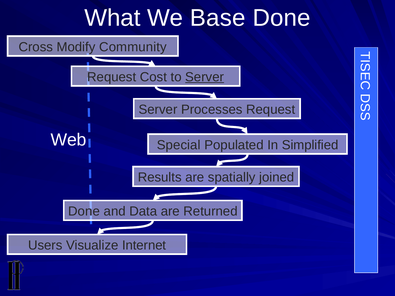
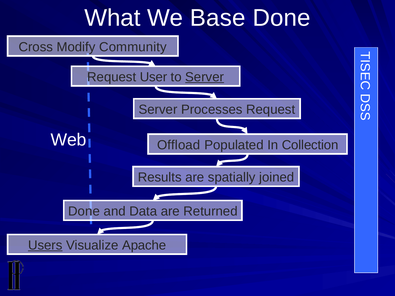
Cost: Cost -> User
Special: Special -> Offload
Simplified: Simplified -> Collection
Users underline: none -> present
Internet: Internet -> Apache
